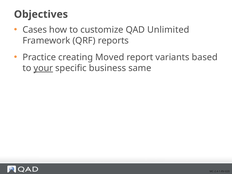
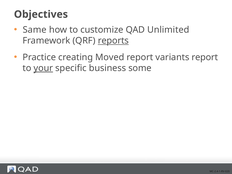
Cases: Cases -> Same
reports underline: none -> present
variants based: based -> report
same: same -> some
